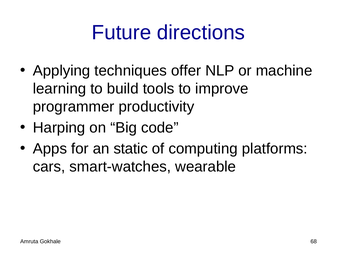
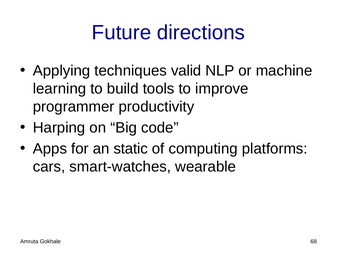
offer: offer -> valid
